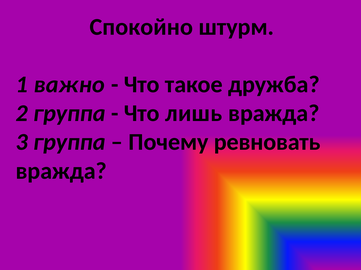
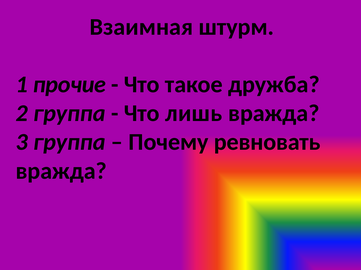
Спокойно: Спокойно -> Взаимная
важно: важно -> прочие
